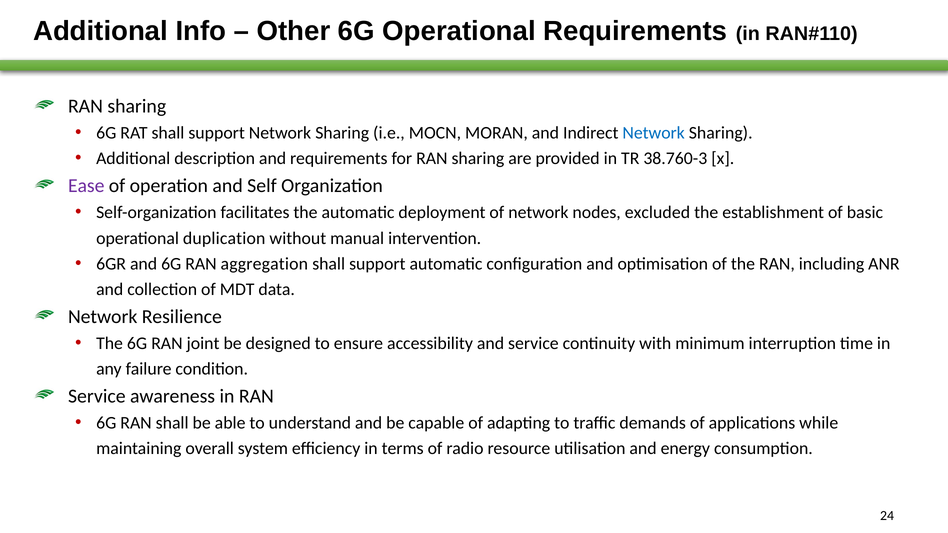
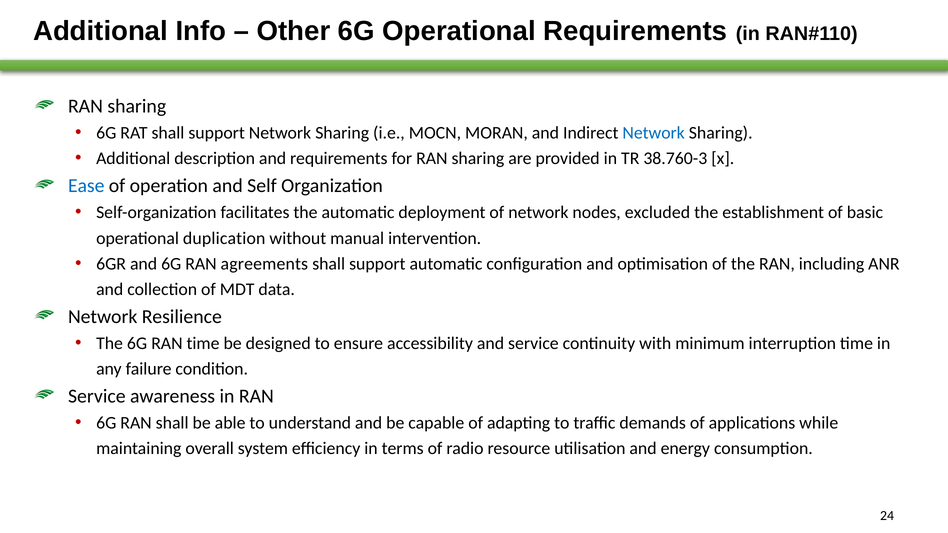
Ease colour: purple -> blue
aggregation: aggregation -> agreements
RAN joint: joint -> time
